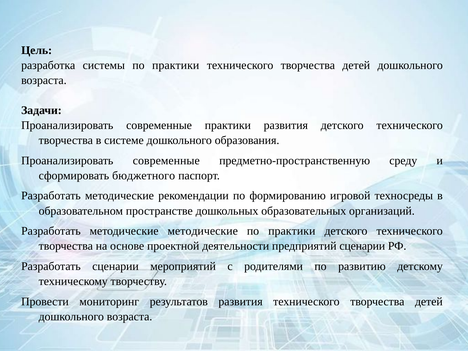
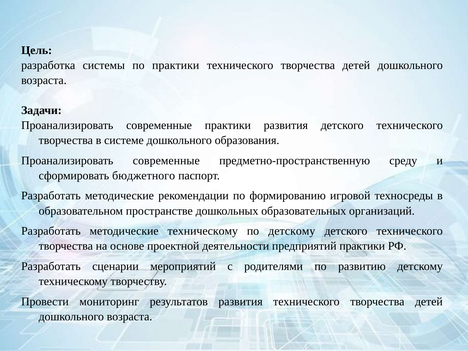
методические методические: методические -> техническому
практики at (292, 231): практики -> детскому
предприятий сценарии: сценарии -> практики
